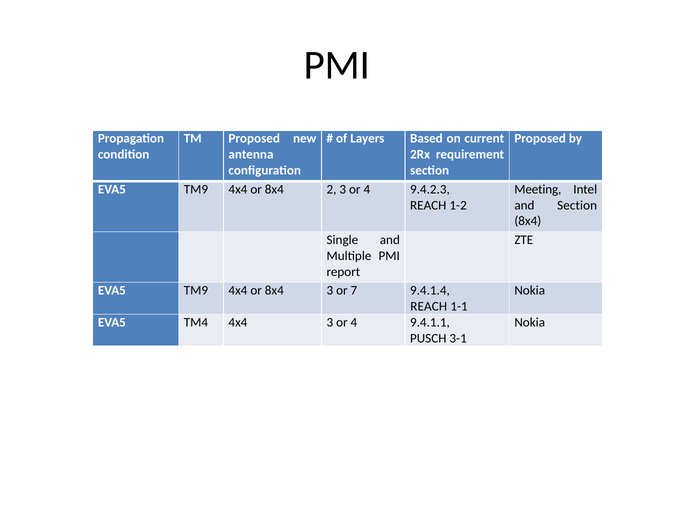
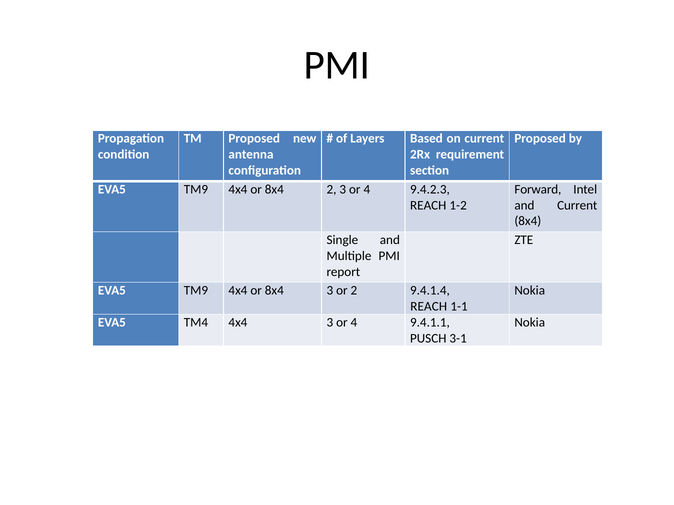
Meeting: Meeting -> Forward
and Section: Section -> Current
or 7: 7 -> 2
